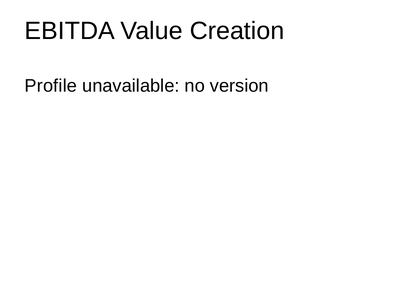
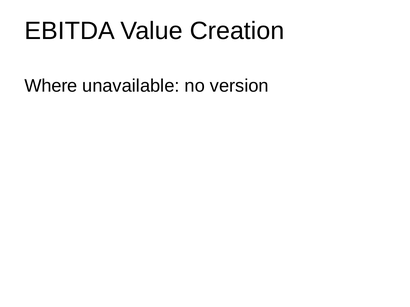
Profile: Profile -> Where
